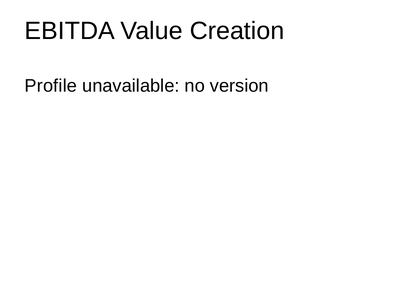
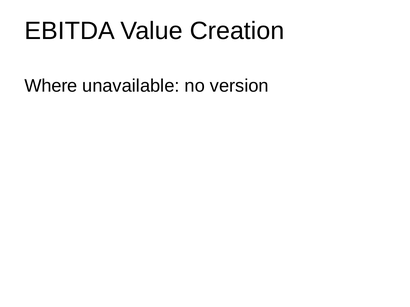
Profile: Profile -> Where
